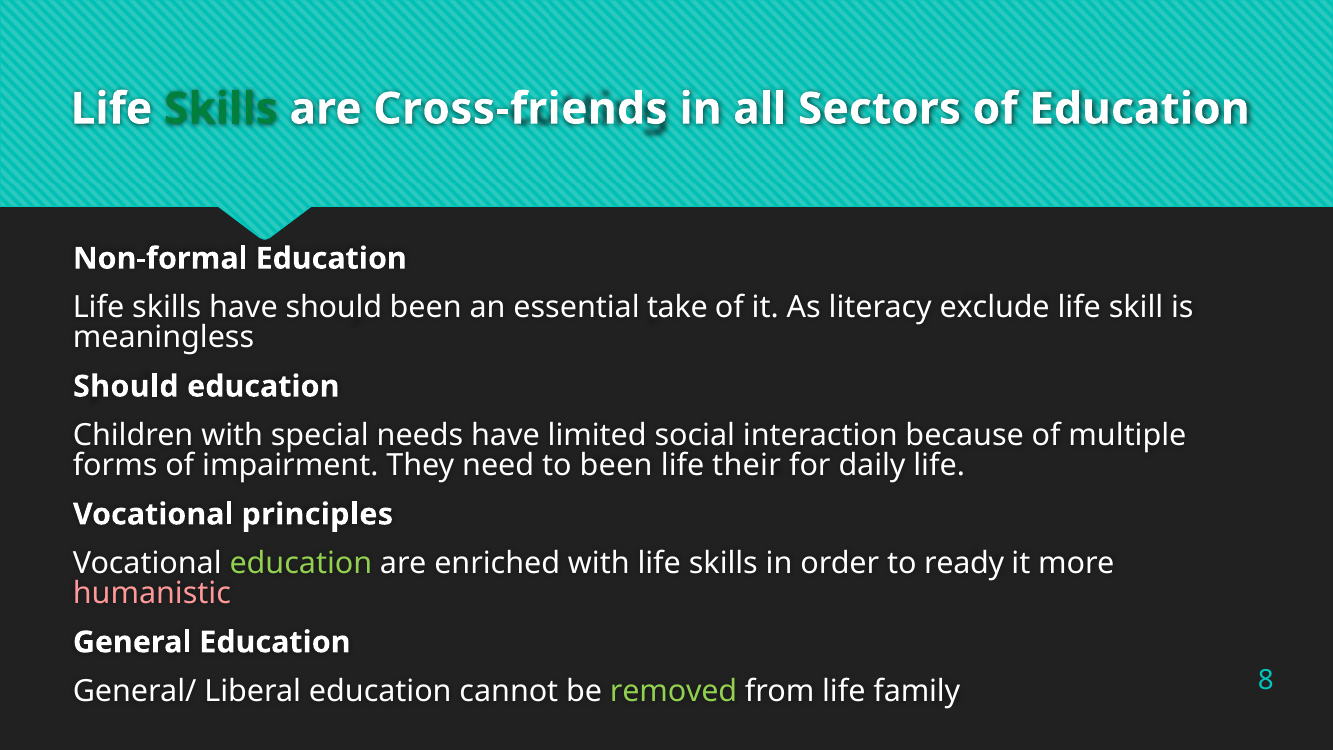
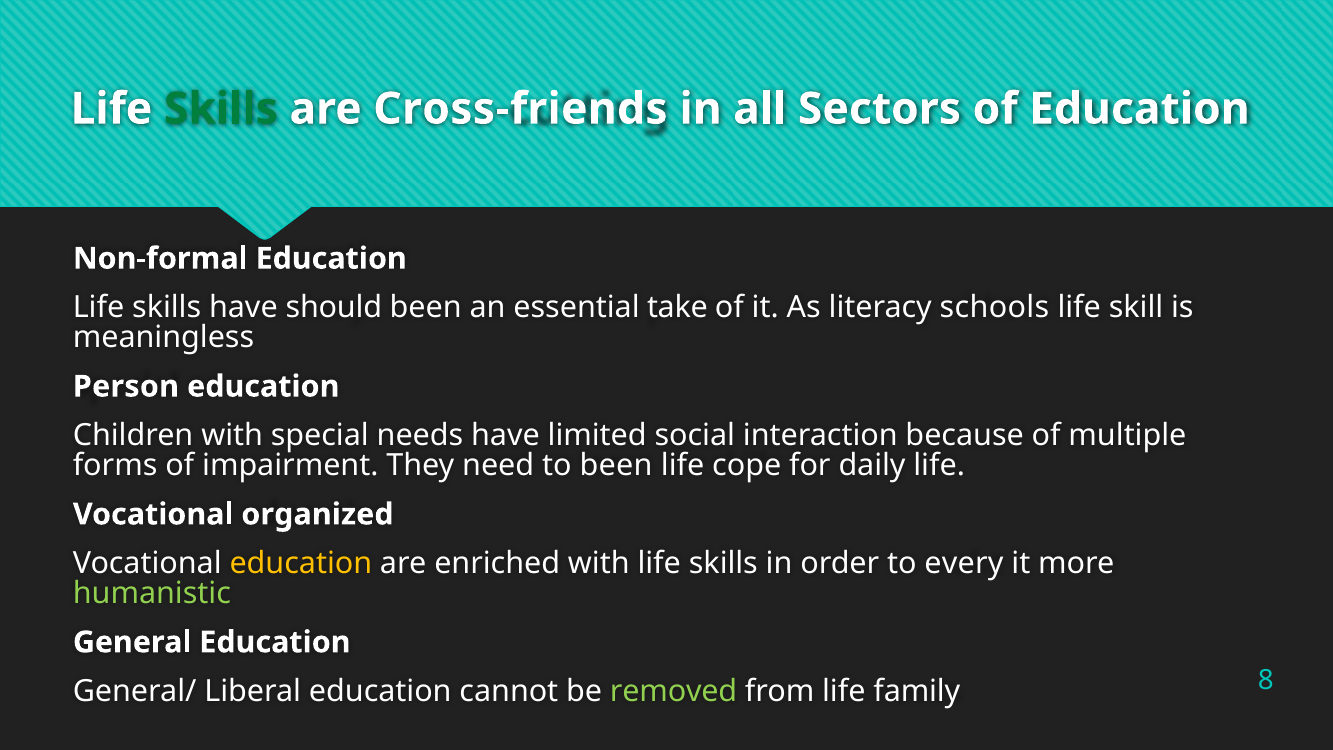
exclude: exclude -> schools
Should at (126, 386): Should -> Person
their: their -> cope
principles: principles -> organized
education at (301, 564) colour: light green -> yellow
ready: ready -> every
humanistic colour: pink -> light green
